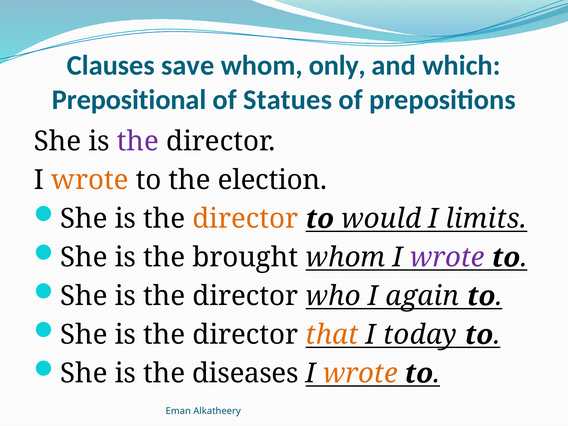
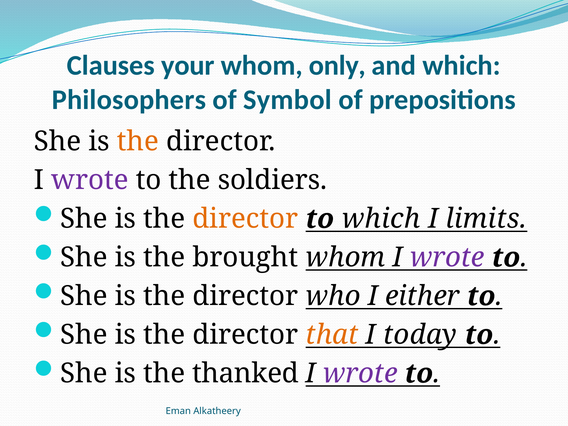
save: save -> your
Prepositional: Prepositional -> Philosophers
Statues: Statues -> Symbol
the at (138, 142) colour: purple -> orange
wrote at (90, 180) colour: orange -> purple
election: election -> soldiers
to would: would -> which
again: again -> either
diseases: diseases -> thanked
wrote at (360, 374) colour: orange -> purple
